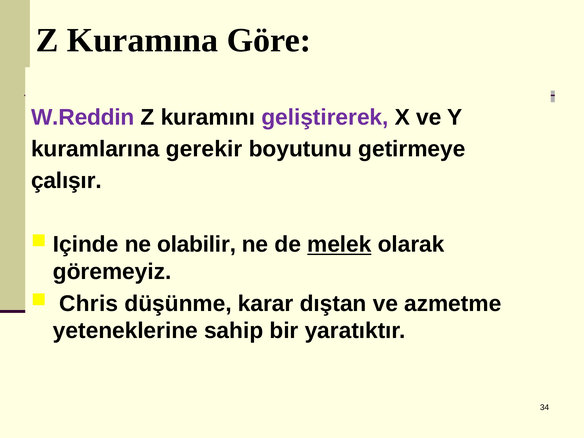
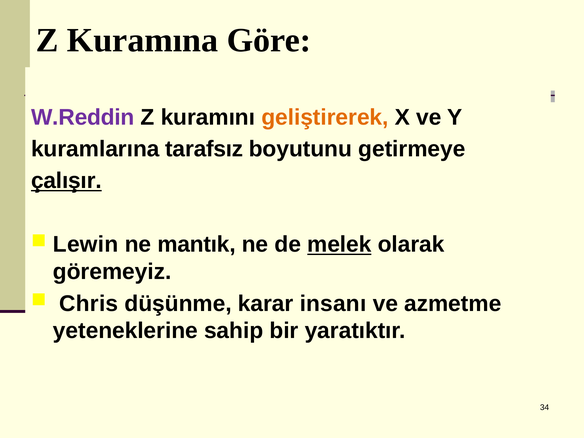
geliştirerek colour: purple -> orange
gerekir: gerekir -> tarafsız
çalışır underline: none -> present
Içinde: Içinde -> Lewin
olabilir: olabilir -> mantık
dıştan: dıştan -> insanı
